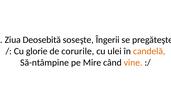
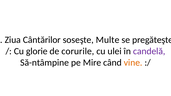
Deosebită: Deosebită -> Cântărilor
Îngerii: Îngerii -> Multe
candelă colour: orange -> purple
